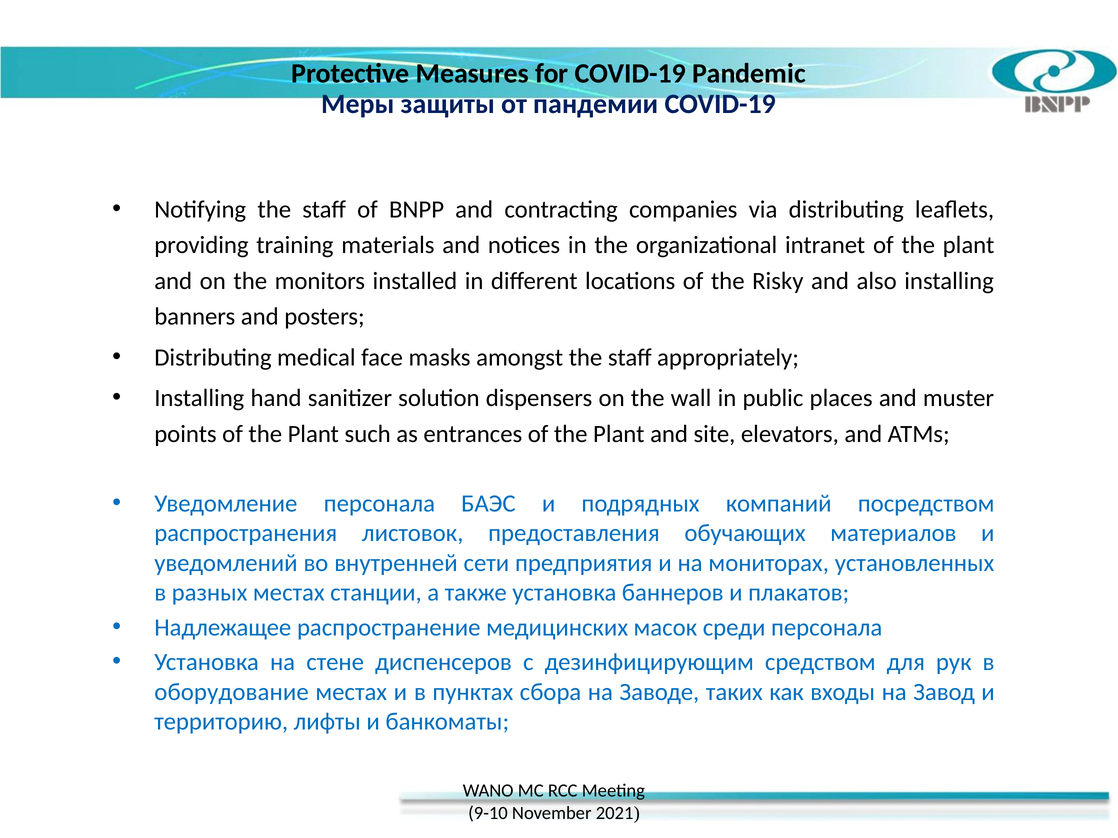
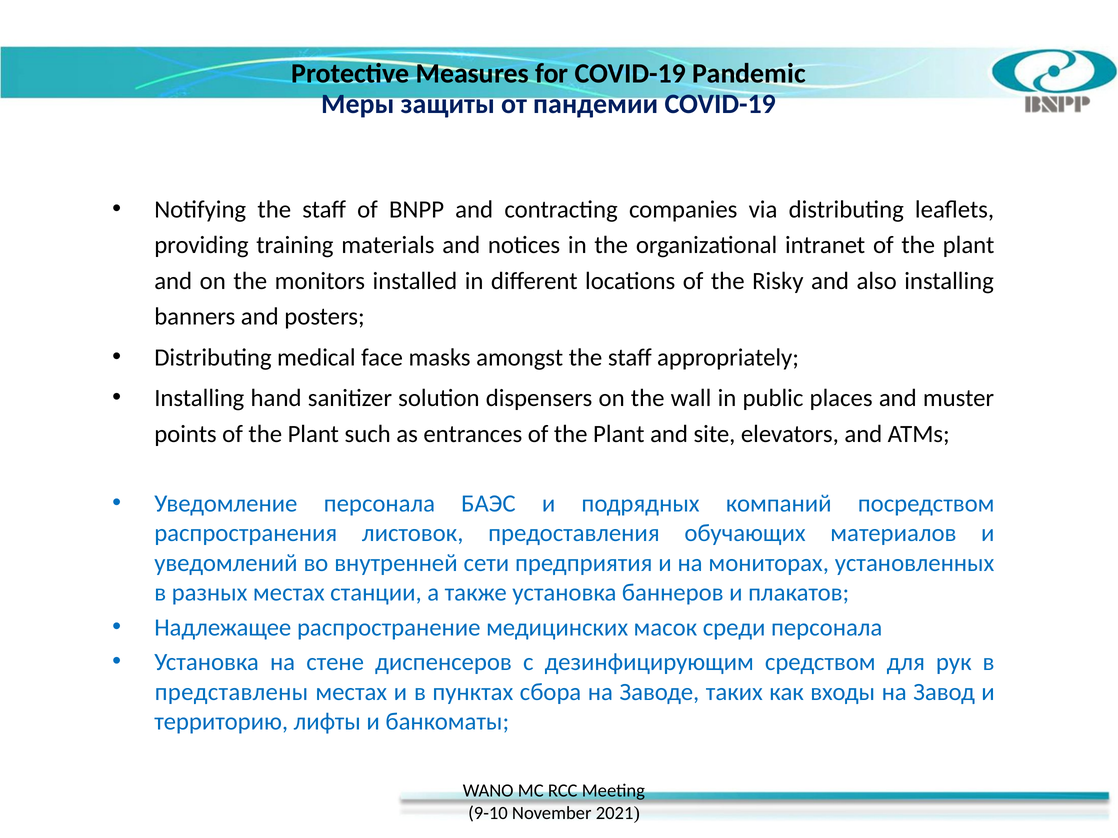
оборудование: оборудование -> представлены
